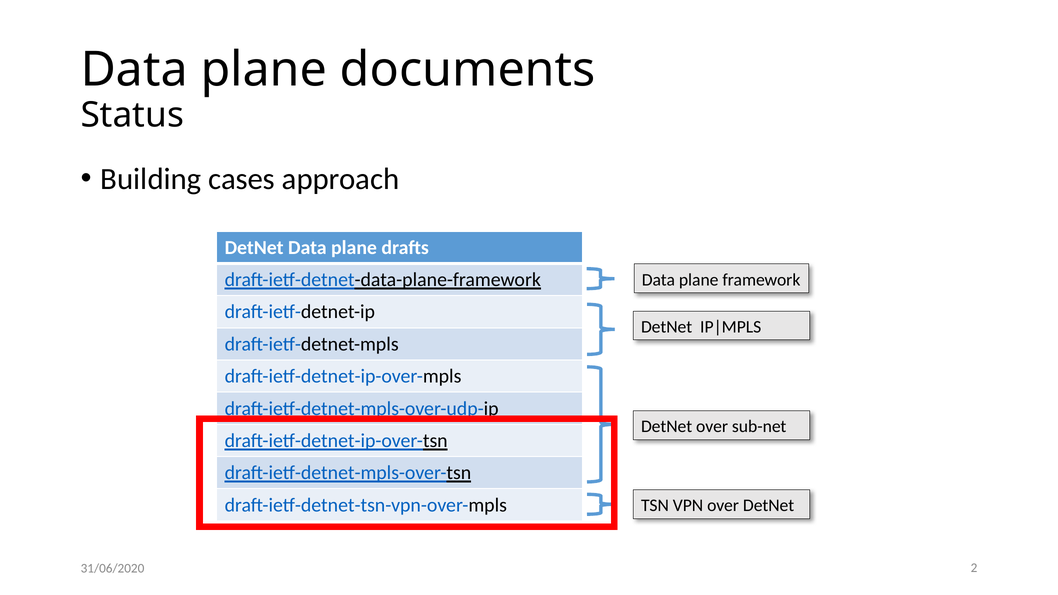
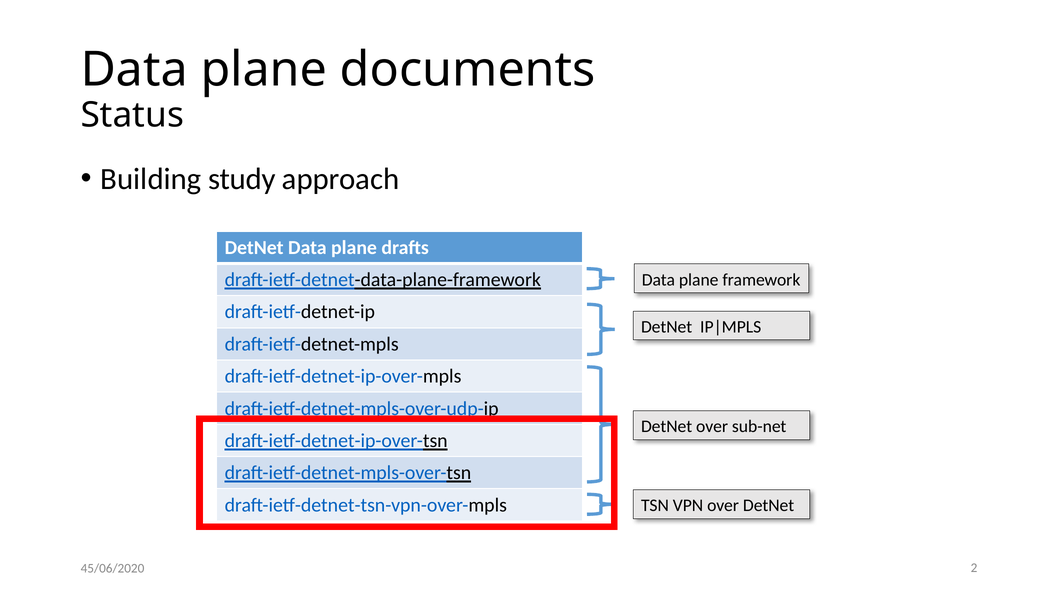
cases: cases -> study
31/06/2020: 31/06/2020 -> 45/06/2020
